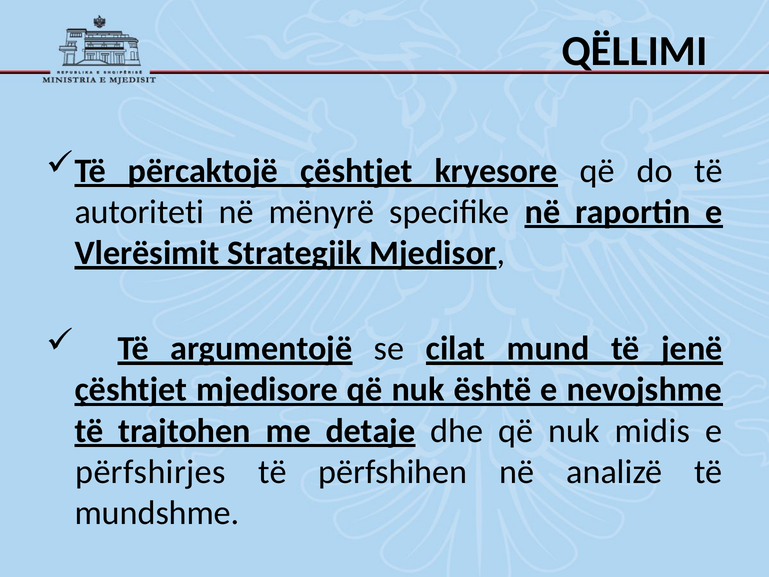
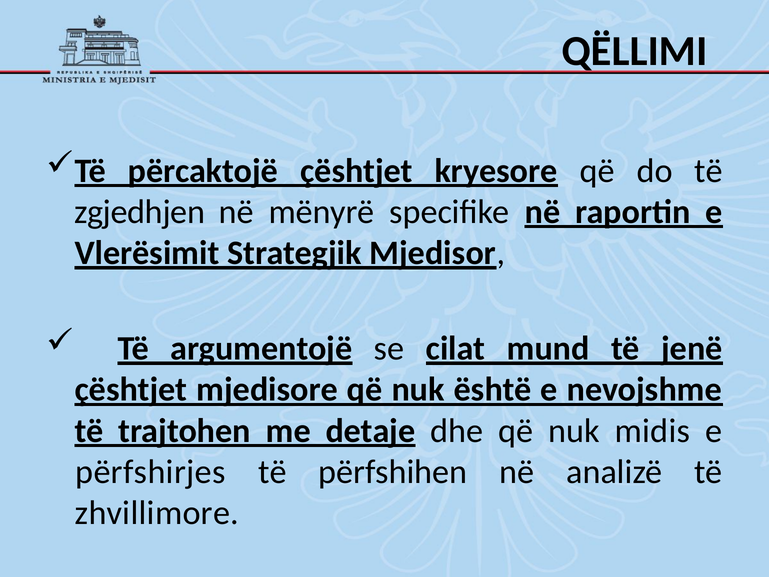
autoriteti: autoriteti -> zgjedhjen
mundshme: mundshme -> zhvillimore
